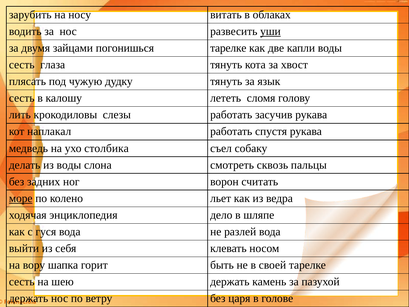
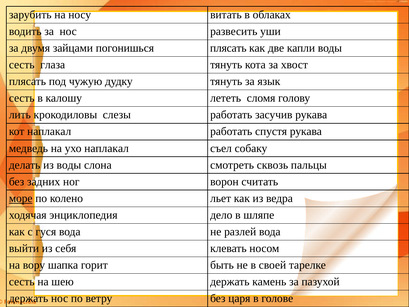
уши underline: present -> none
погонишься тарелке: тарелке -> плясать
ухо столбика: столбика -> наплакал
